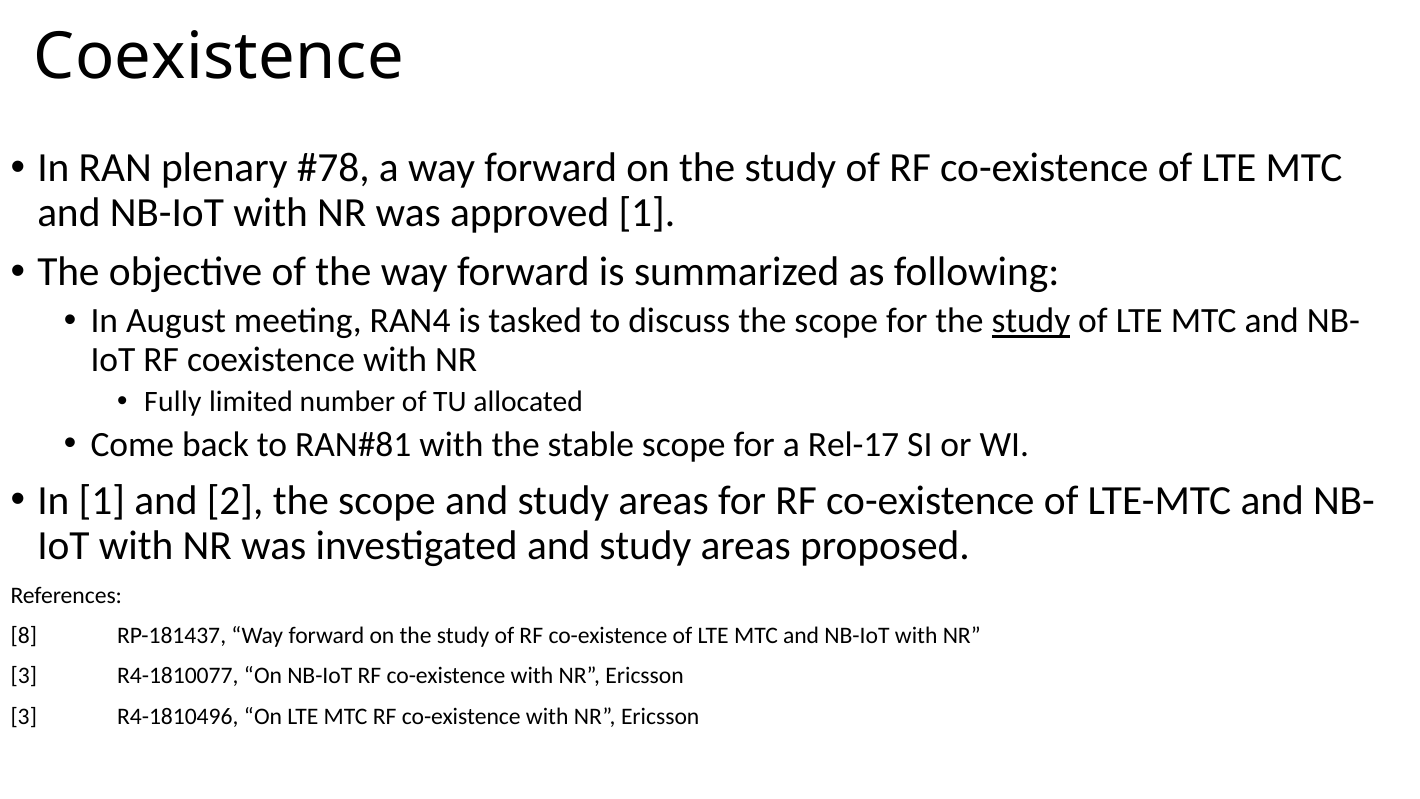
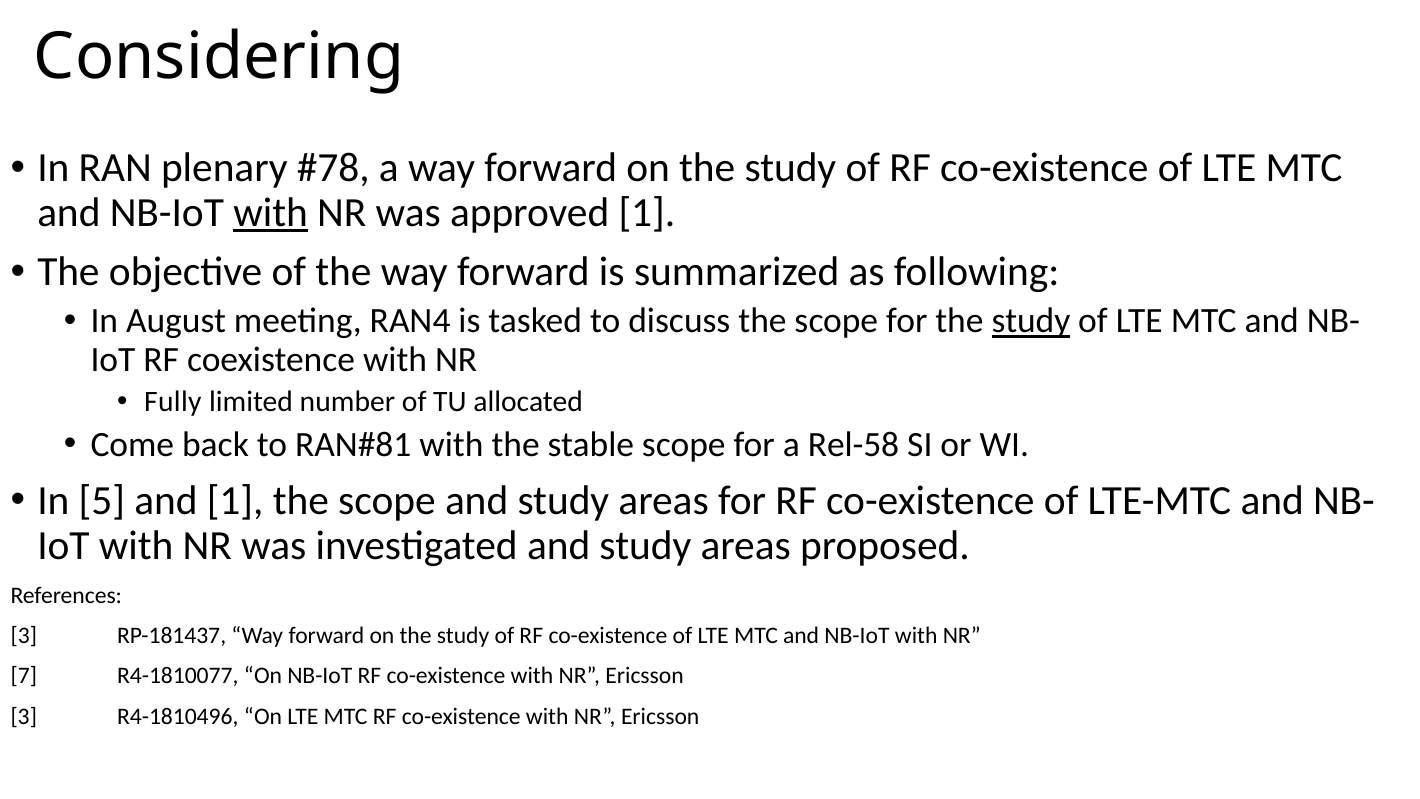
Coexistence at (219, 57): Coexistence -> Considering
with at (271, 213) underline: none -> present
Rel-17: Rel-17 -> Rel-58
In 1: 1 -> 5
and 2: 2 -> 1
8 at (24, 636): 8 -> 3
3 at (24, 676): 3 -> 7
